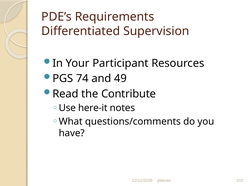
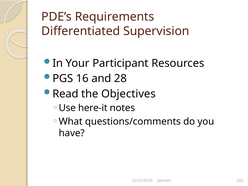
74: 74 -> 16
49: 49 -> 28
Contribute: Contribute -> Objectives
